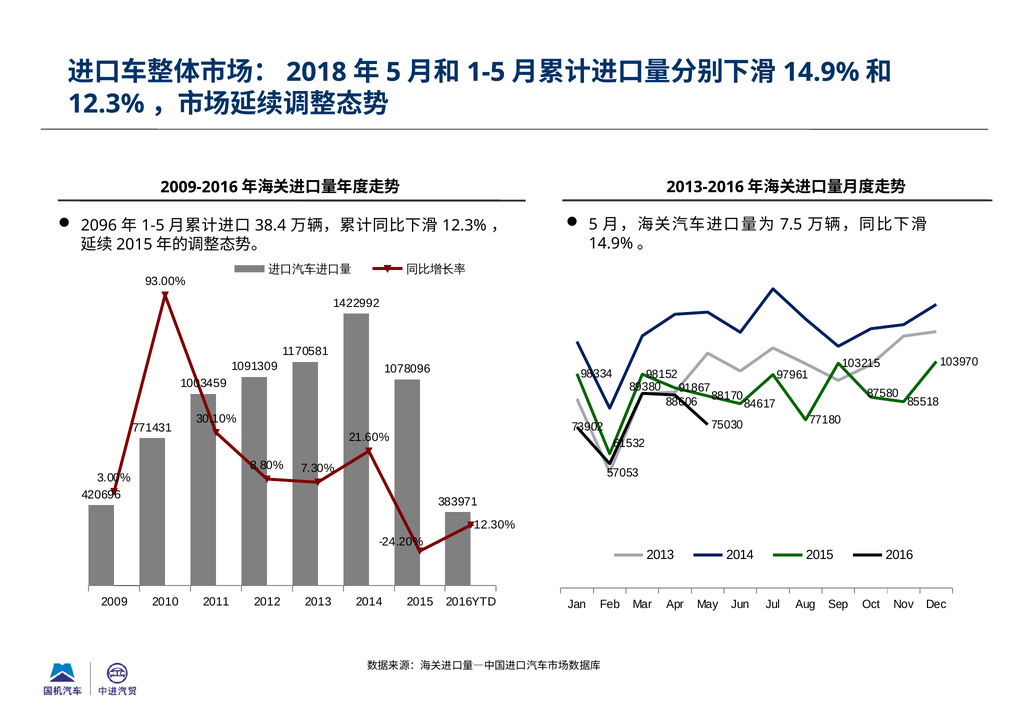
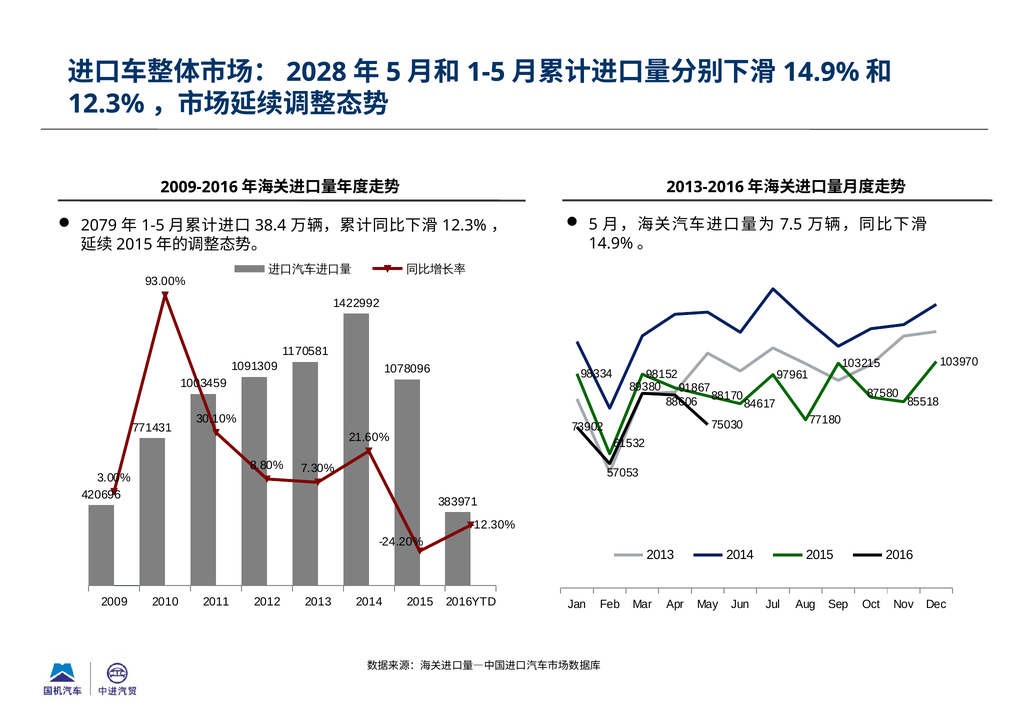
2018: 2018 -> 2028
2096: 2096 -> 2079
